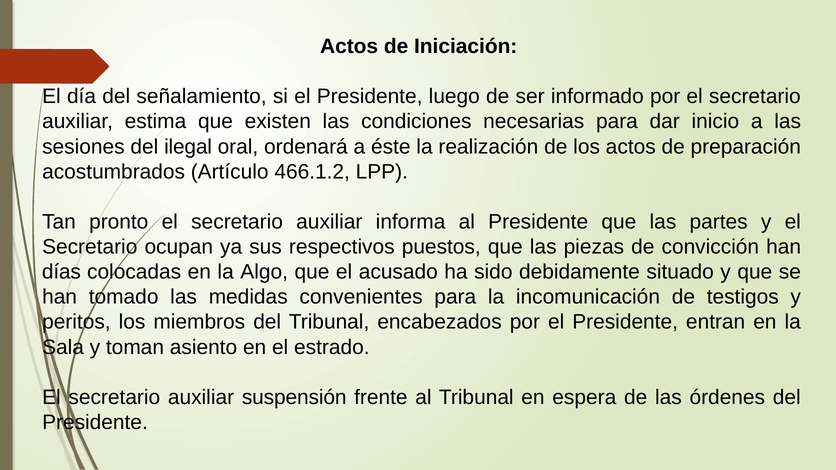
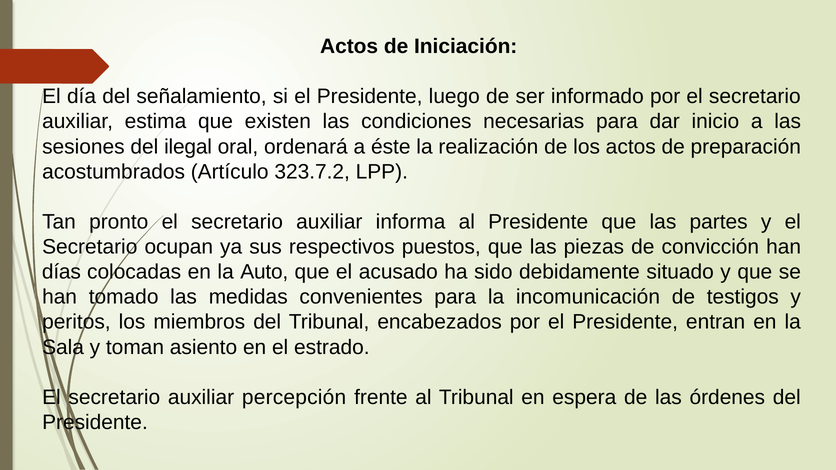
466.1.2: 466.1.2 -> 323.7.2
Algo: Algo -> Auto
suspensión: suspensión -> percepción
